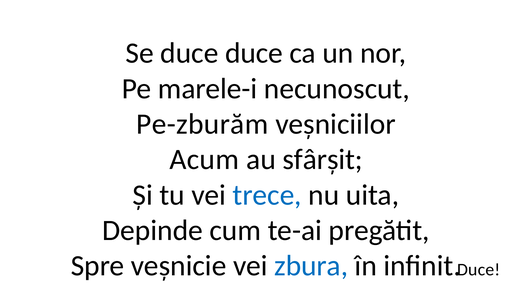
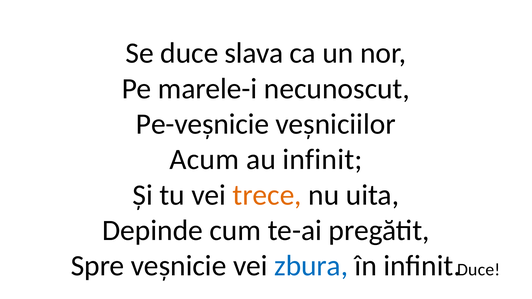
duce duce: duce -> slava
Pe-zburăm: Pe-zburăm -> Pe-veșnicie
au sfârșit: sfârșit -> infinit
trece colour: blue -> orange
